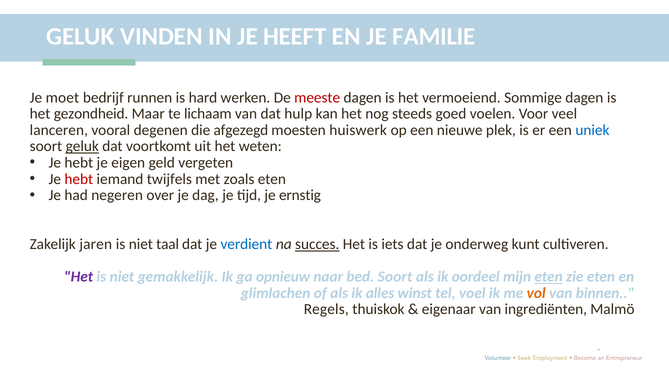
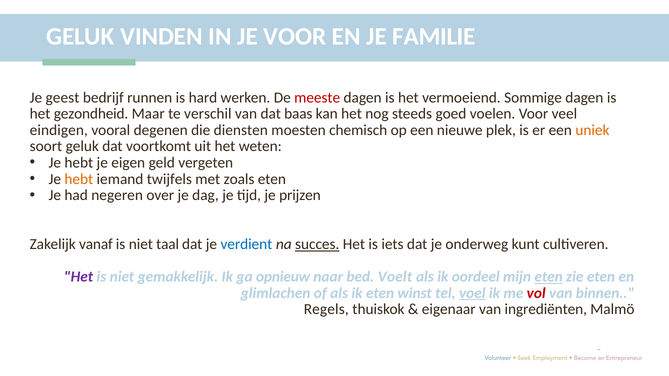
JE HEEFT: HEEFT -> VOOR
moet: moet -> geest
lichaam: lichaam -> verschil
hulp: hulp -> baas
lanceren: lanceren -> eindigen
afgezegd: afgezegd -> diensten
huiswerk: huiswerk -> chemisch
uniek colour: blue -> orange
geluk at (82, 147) underline: present -> none
hebt at (79, 179) colour: red -> orange
ernstig: ernstig -> prijzen
jaren: jaren -> vanaf
bed Soort: Soort -> Voelt
ik alles: alles -> eten
voel underline: none -> present
vol colour: orange -> red
